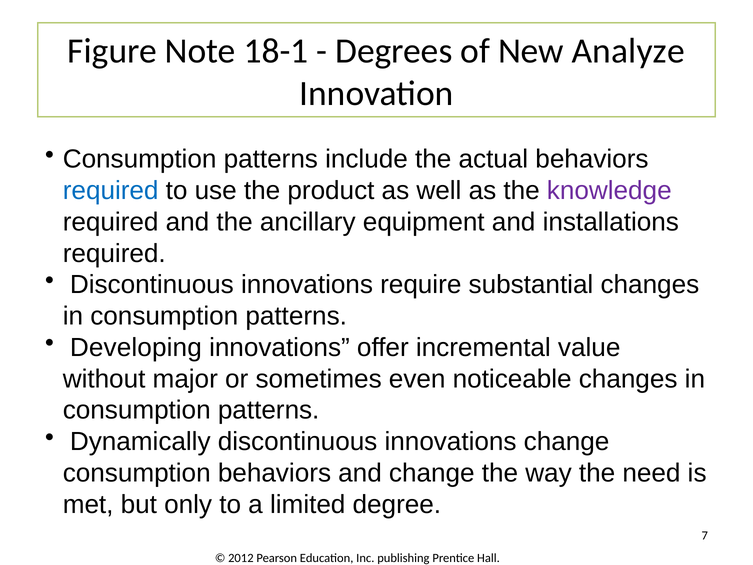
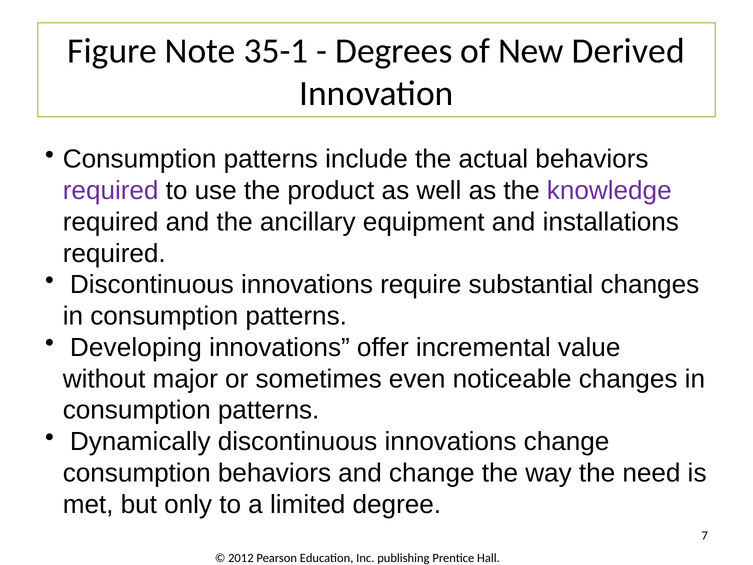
18-1: 18-1 -> 35-1
Analyze: Analyze -> Derived
required at (111, 191) colour: blue -> purple
